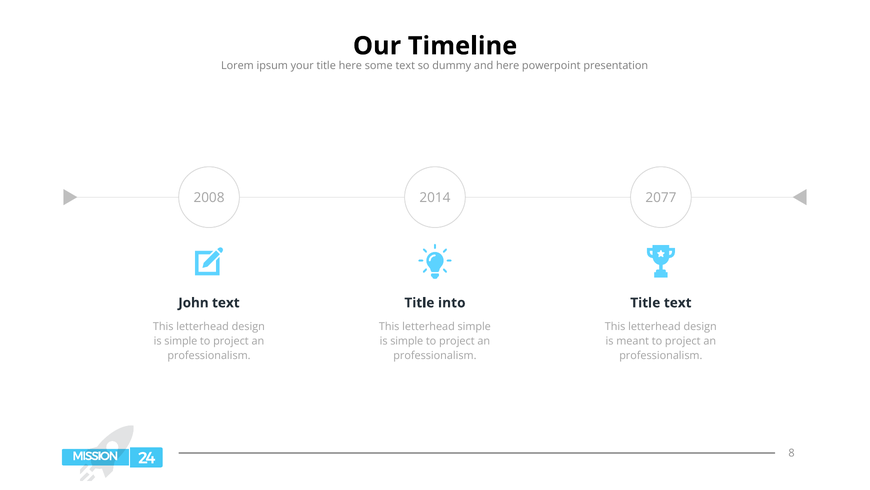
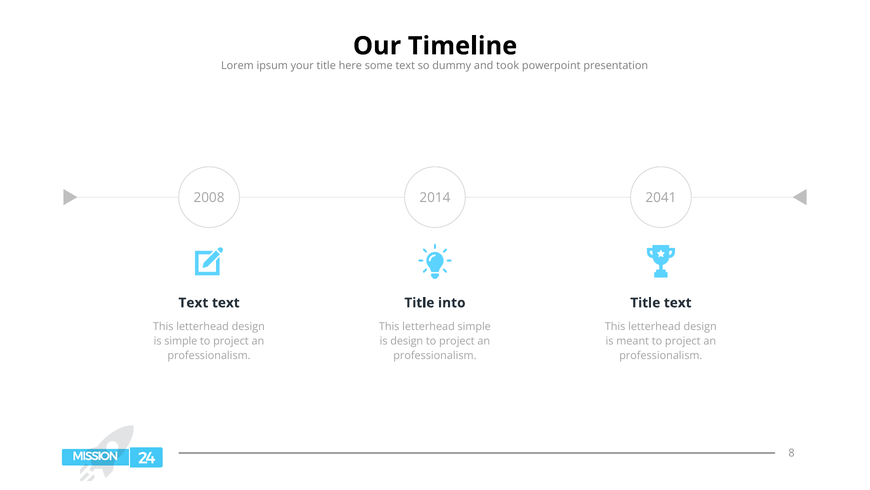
and here: here -> took
2077: 2077 -> 2041
John at (193, 302): John -> Text
simple at (407, 341): simple -> design
